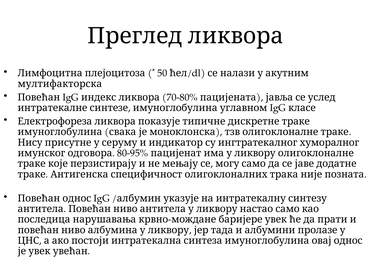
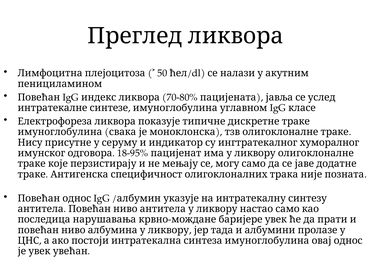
мултифакторска: мултифакторска -> пенициламином
80-95%: 80-95% -> 18-95%
